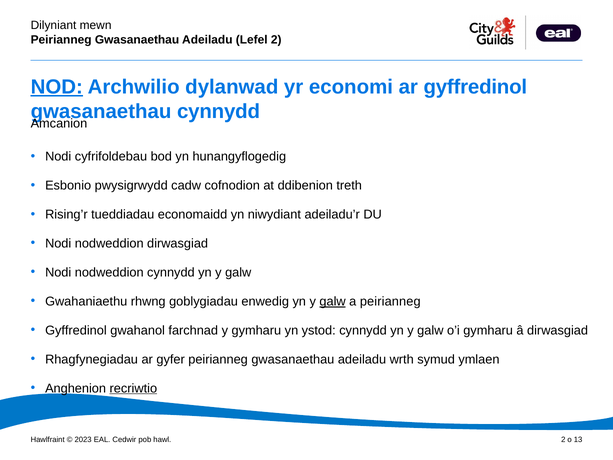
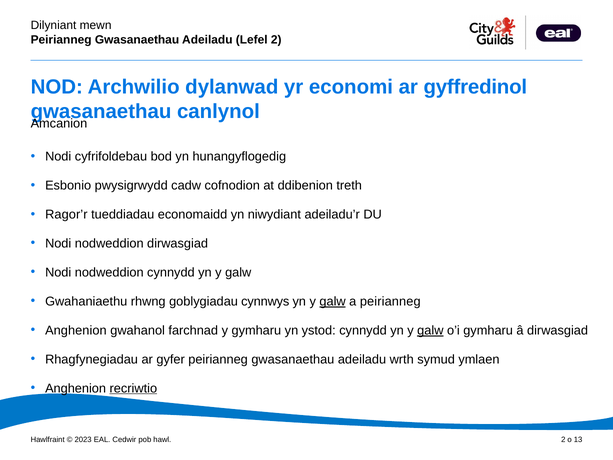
NOD underline: present -> none
cynnydd at (219, 111): cynnydd -> canlynol
Rising’r: Rising’r -> Ragor’r
enwedig: enwedig -> cynnwys
Gyffredinol at (76, 330): Gyffredinol -> Anghenion
galw at (430, 330) underline: none -> present
